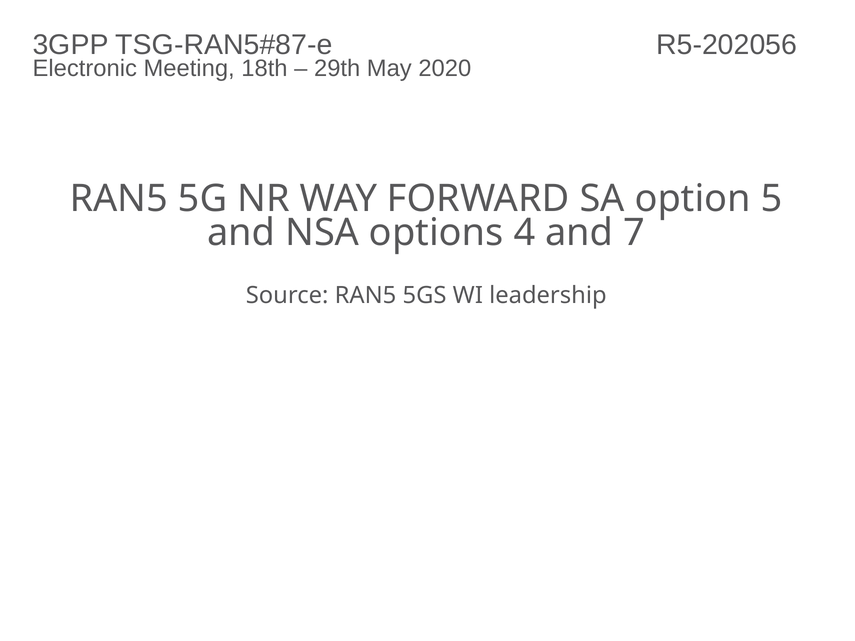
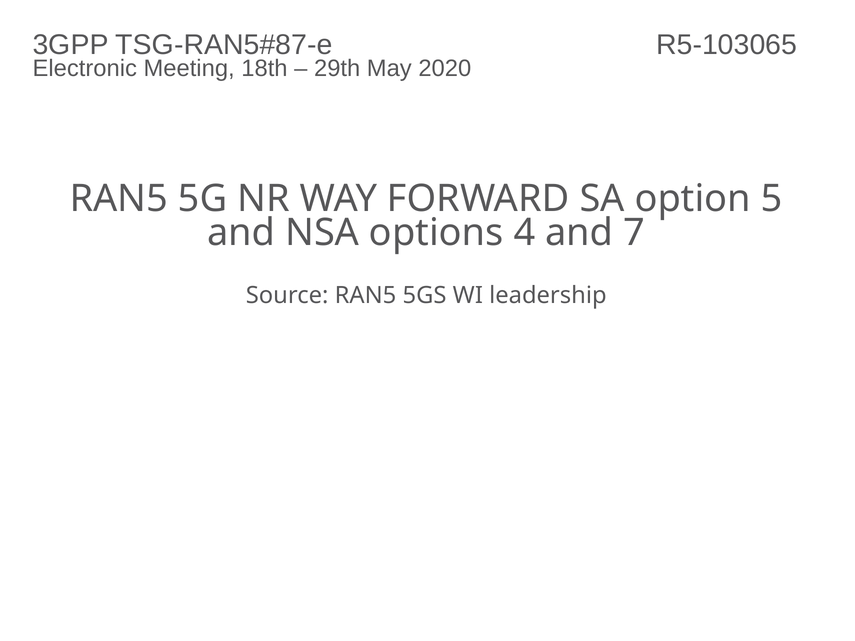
R5-202056: R5-202056 -> R5-103065
